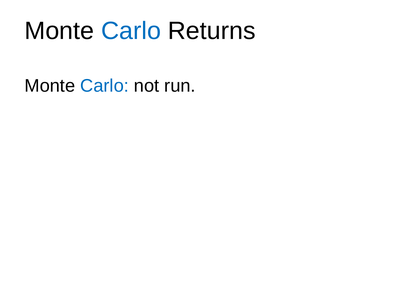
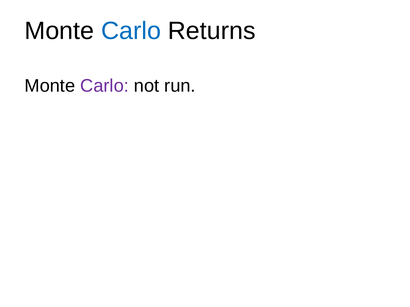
Carlo at (105, 86) colour: blue -> purple
